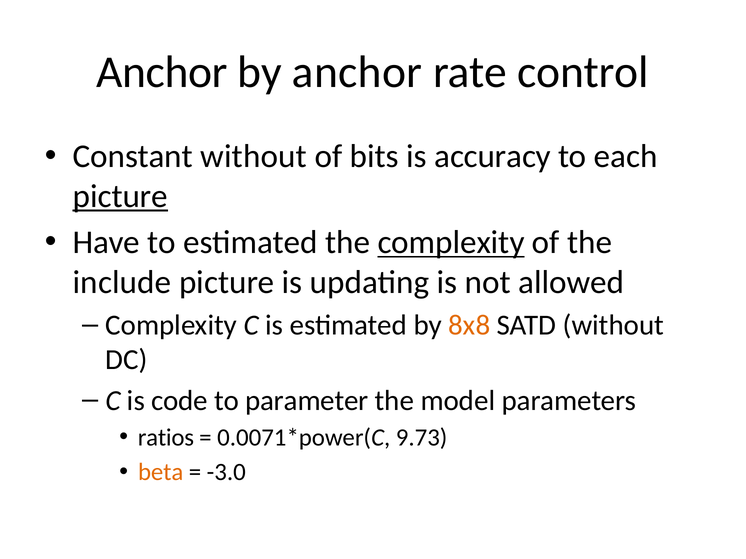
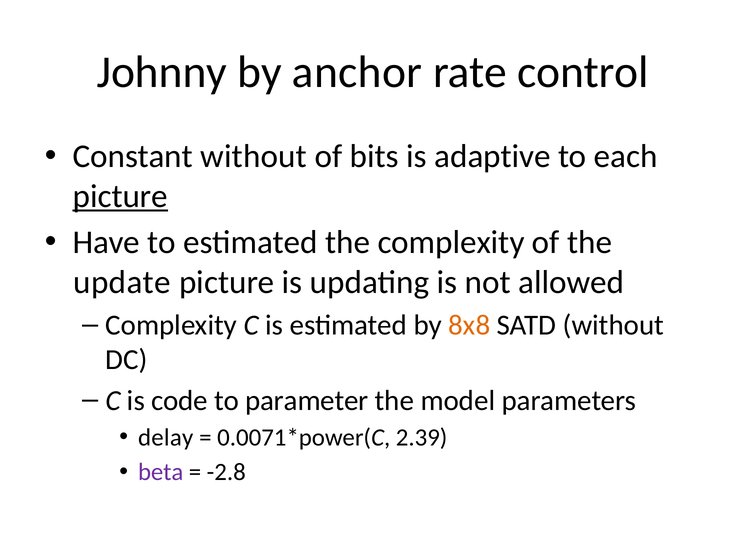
Anchor at (162, 72): Anchor -> Johnny
accuracy: accuracy -> adaptive
complexity at (451, 243) underline: present -> none
include: include -> update
ratios: ratios -> delay
9.73: 9.73 -> 2.39
beta colour: orange -> purple
-3.0: -3.0 -> -2.8
